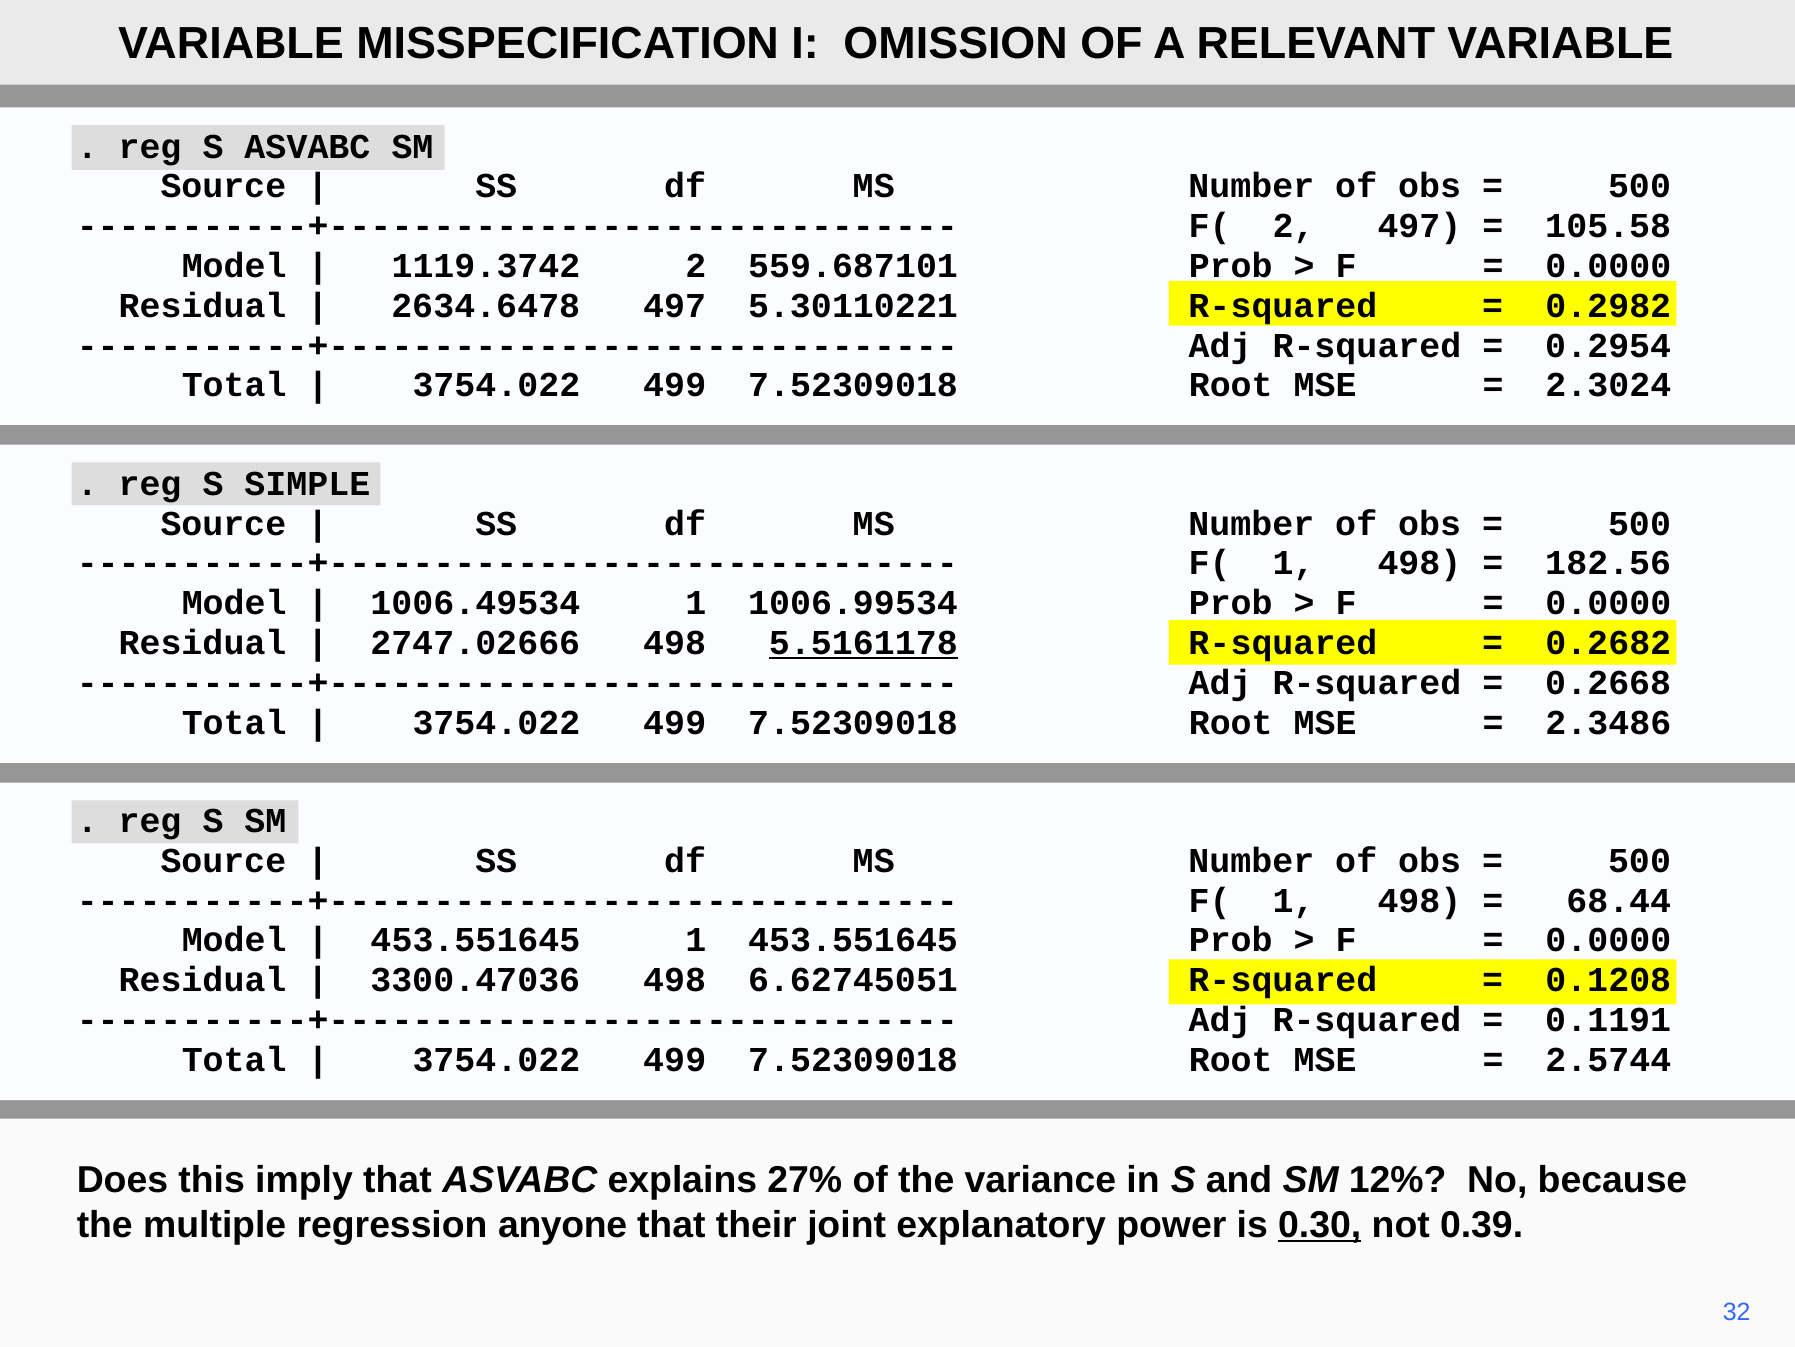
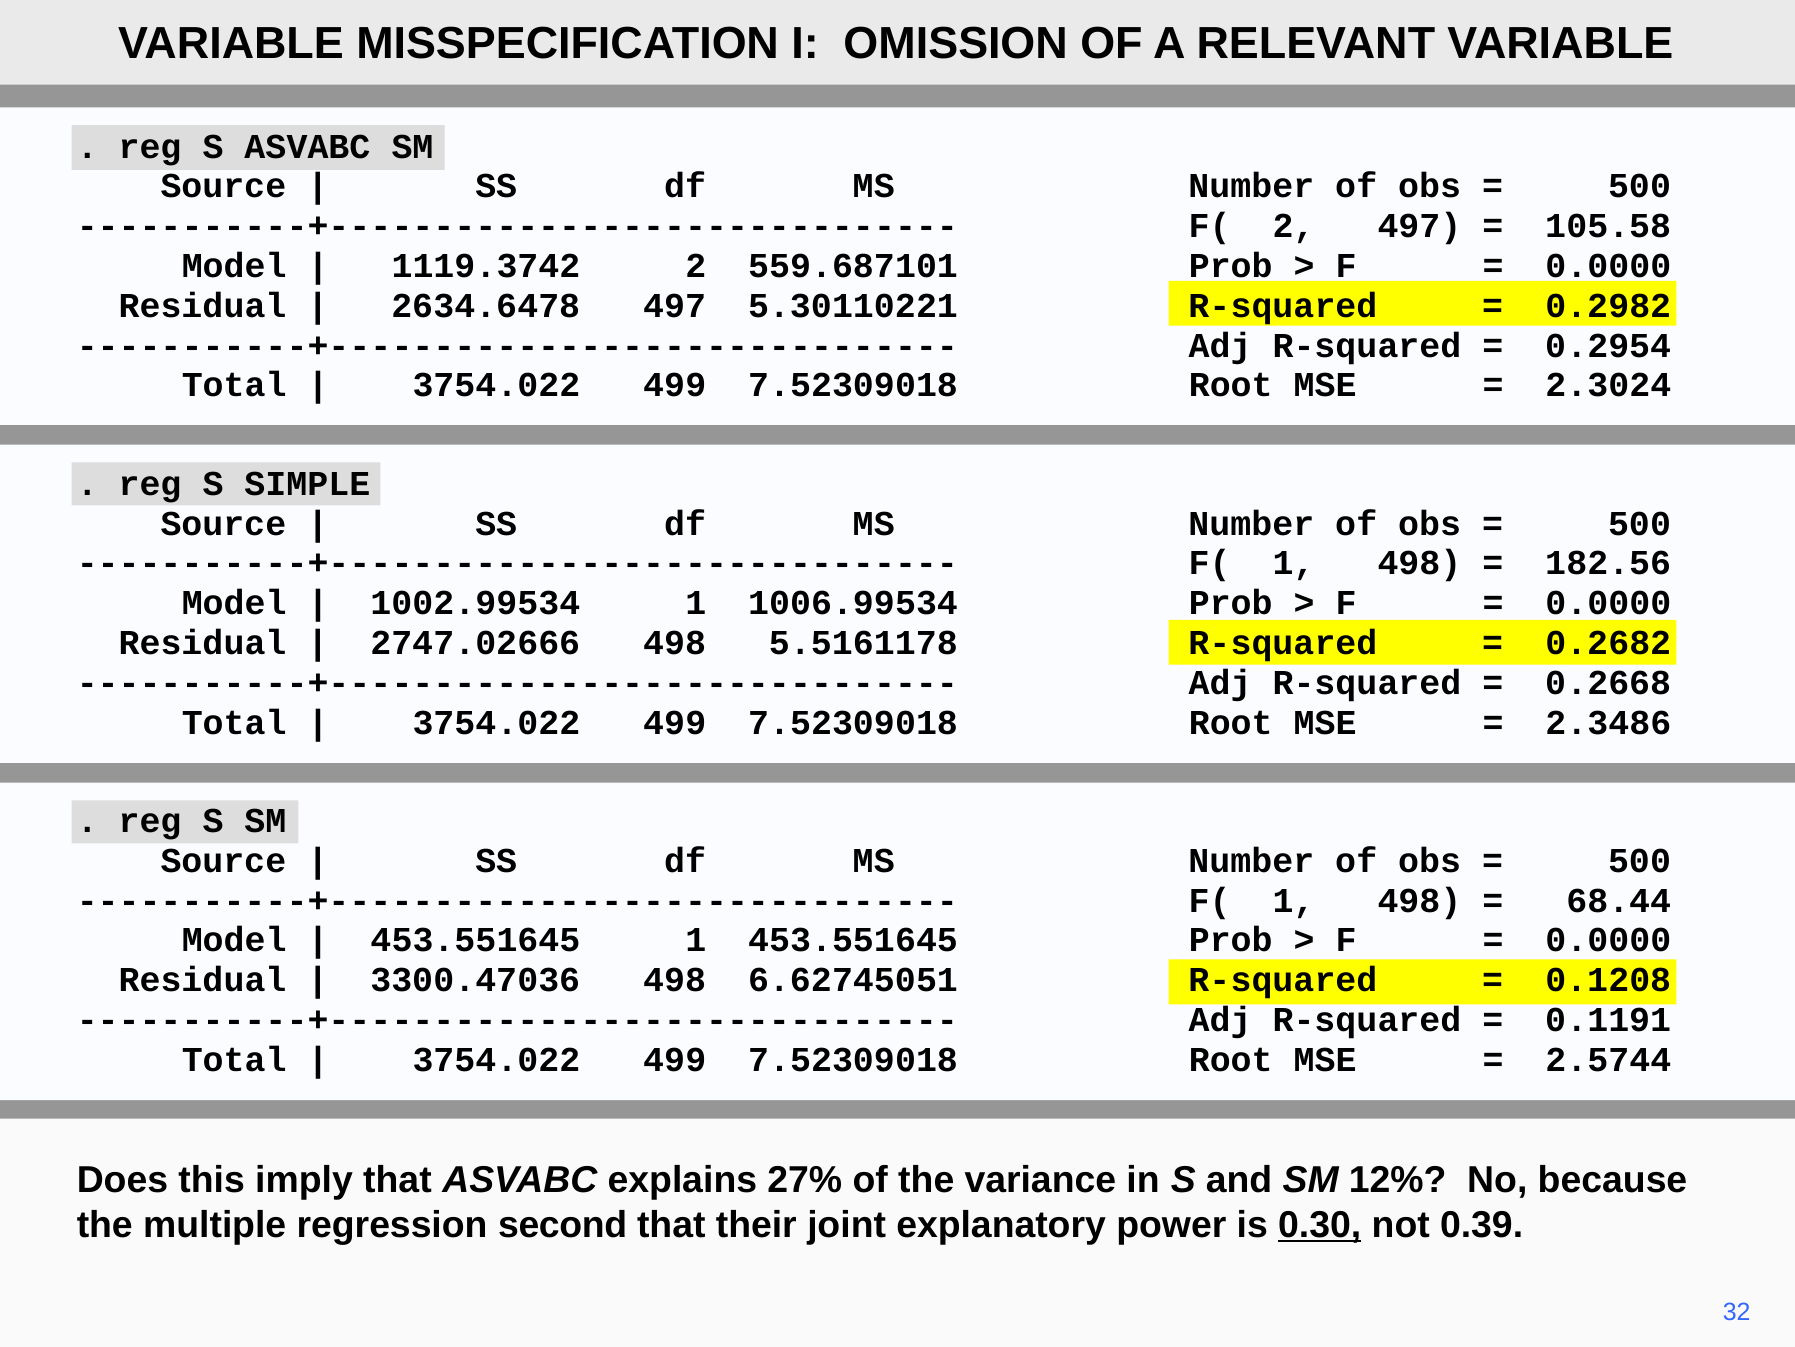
1006.49534: 1006.49534 -> 1002.99534
5.5161178 underline: present -> none
anyone: anyone -> second
